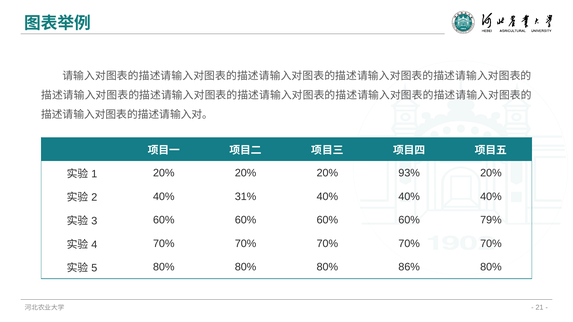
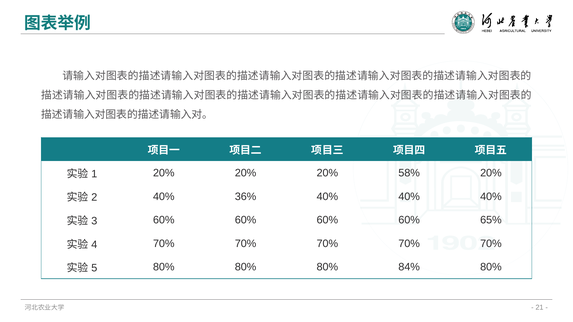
93%: 93% -> 58%
31%: 31% -> 36%
79%: 79% -> 65%
86%: 86% -> 84%
